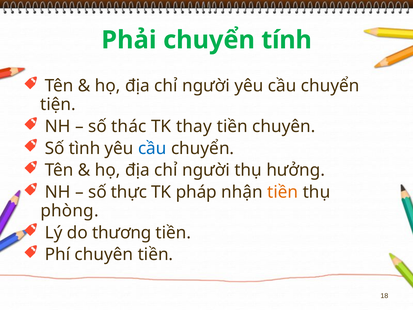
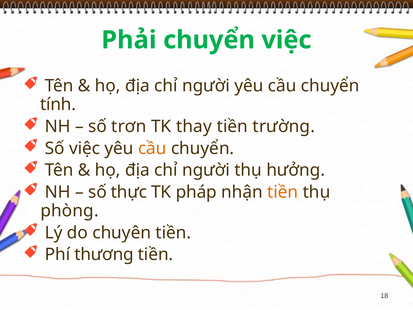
chuyển tính: tính -> việc
tiện: tiện -> tính
thác: thác -> trơn
tiền chuyên: chuyên -> trường
Số tình: tình -> việc
cầu at (152, 148) colour: blue -> orange
thương: thương -> chuyên
Phí chuyên: chuyên -> thương
